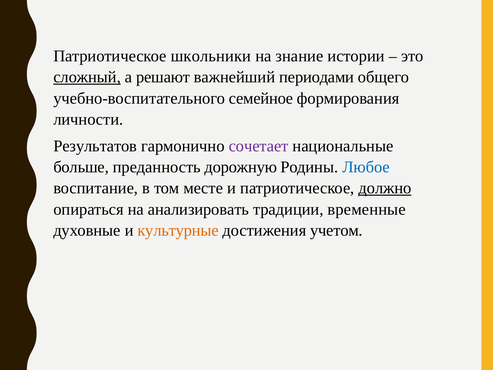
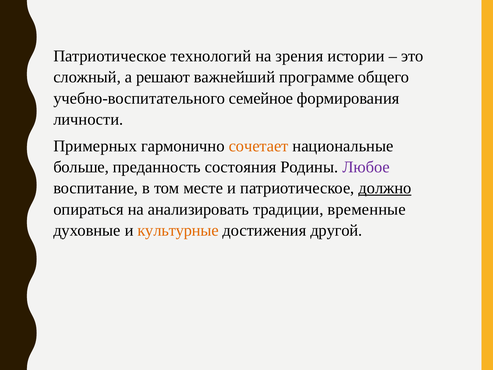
школьники: школьники -> технологий
знание: знание -> зрения
сложный underline: present -> none
периодами: периодами -> программе
Результатов: Результатов -> Примерных
сочетает colour: purple -> orange
дорожную: дорожную -> состояния
Любое colour: blue -> purple
учетом: учетом -> другой
